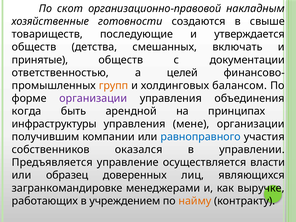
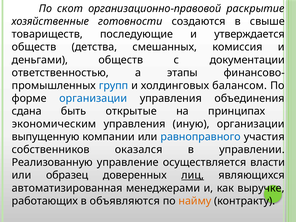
накладным: накладным -> раскрытие
включать: включать -> комиссия
принятые: принятые -> деньгами
целей: целей -> этапы
групп colour: orange -> blue
организации at (93, 98) colour: purple -> blue
когда: когда -> сдана
арендной: арендной -> открытые
инфраструктуры: инфраструктуры -> экономическим
мене: мене -> иную
получившим: получившим -> выпущенную
Предъявляется: Предъявляется -> Реализованную
лиц underline: none -> present
загранкомандировке: загранкомандировке -> автоматизированная
учреждением: учреждением -> объявляются
